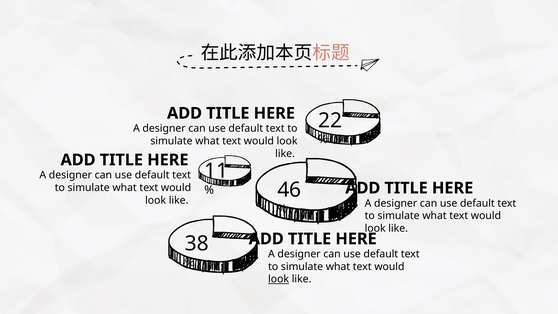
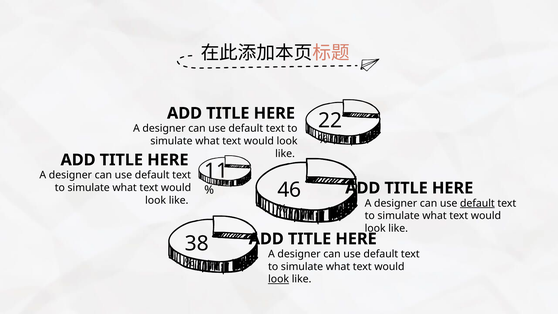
default at (477, 203) underline: none -> present
